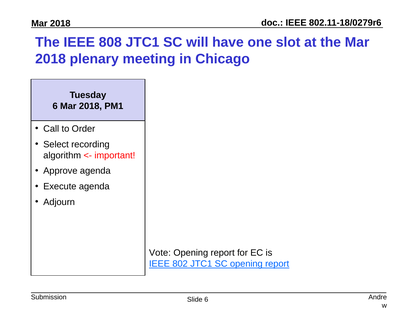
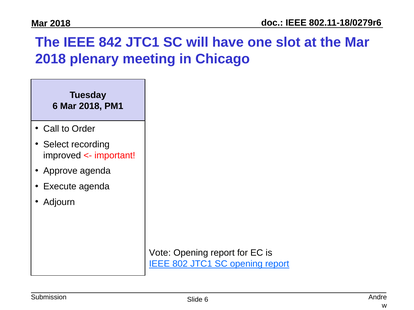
808: 808 -> 842
algorithm: algorithm -> improved
